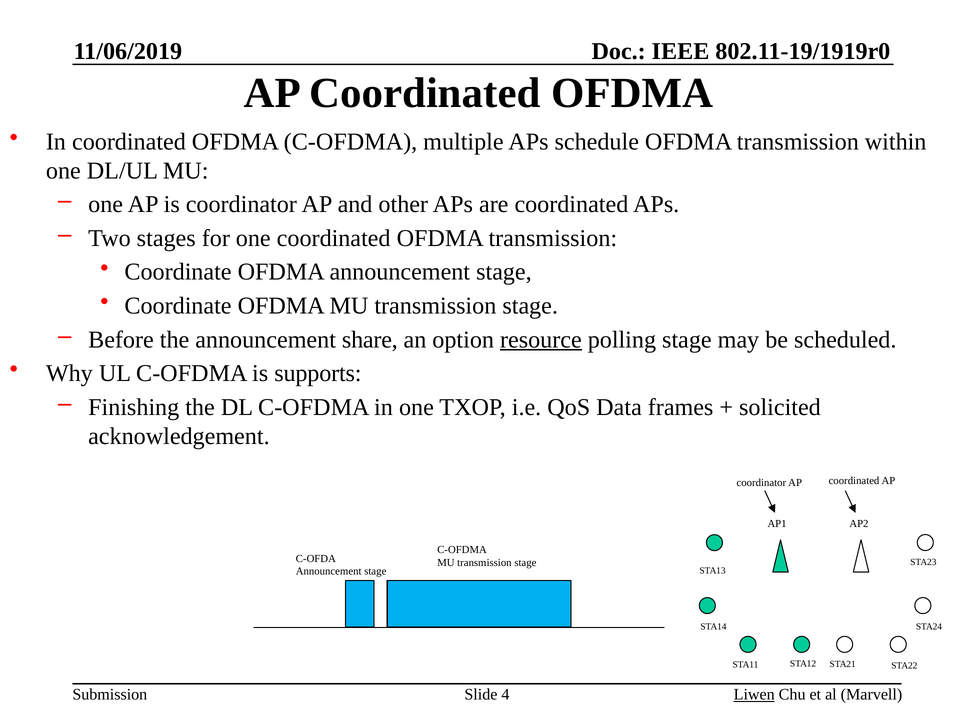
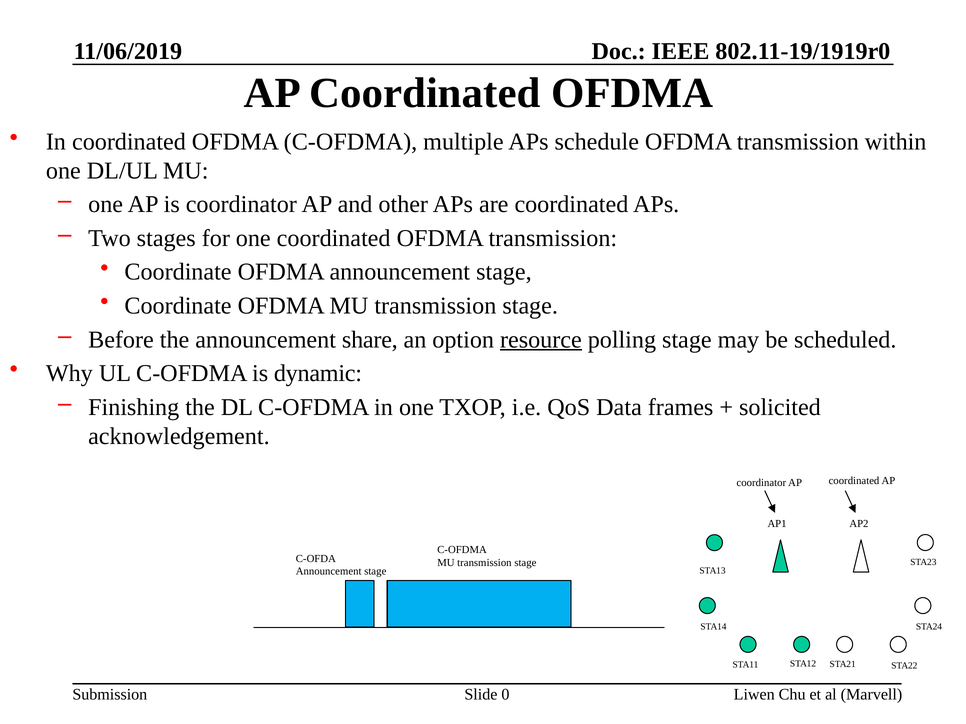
supports: supports -> dynamic
4: 4 -> 0
Liwen underline: present -> none
